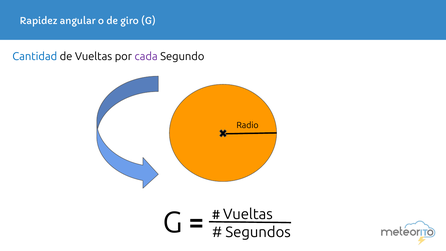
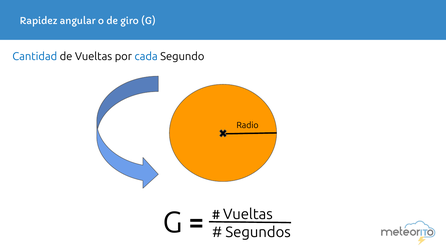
cada colour: purple -> blue
